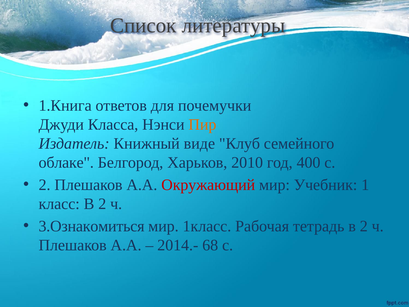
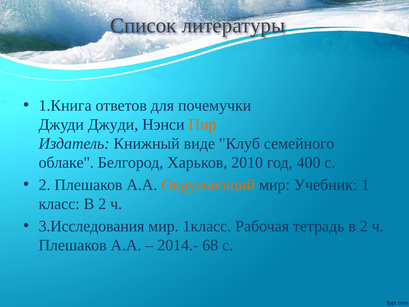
Джуди Класса: Класса -> Джуди
Окружающий colour: red -> orange
3.Ознакомиться: 3.Ознакомиться -> 3.Исследования
